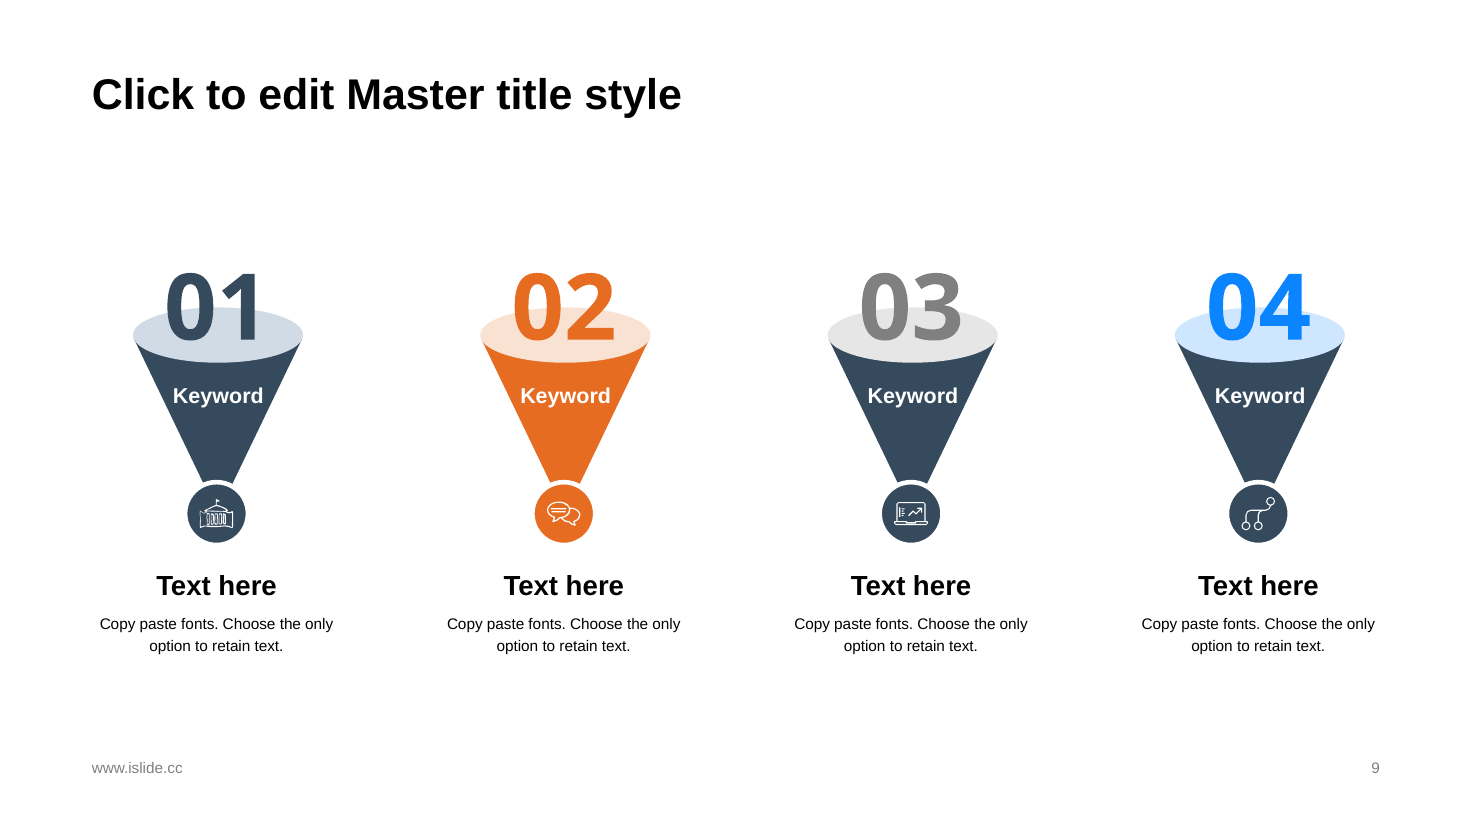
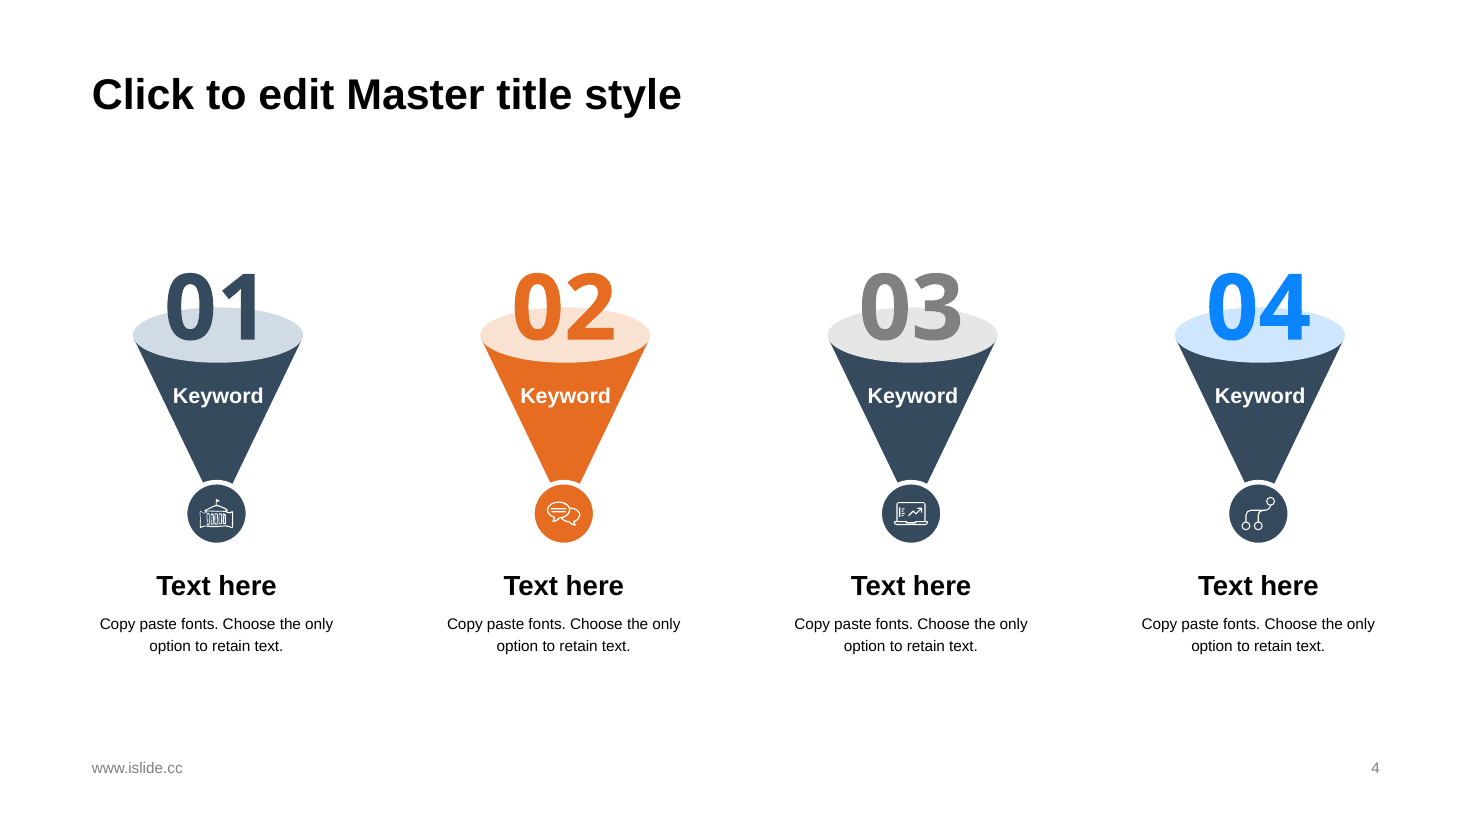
9: 9 -> 4
